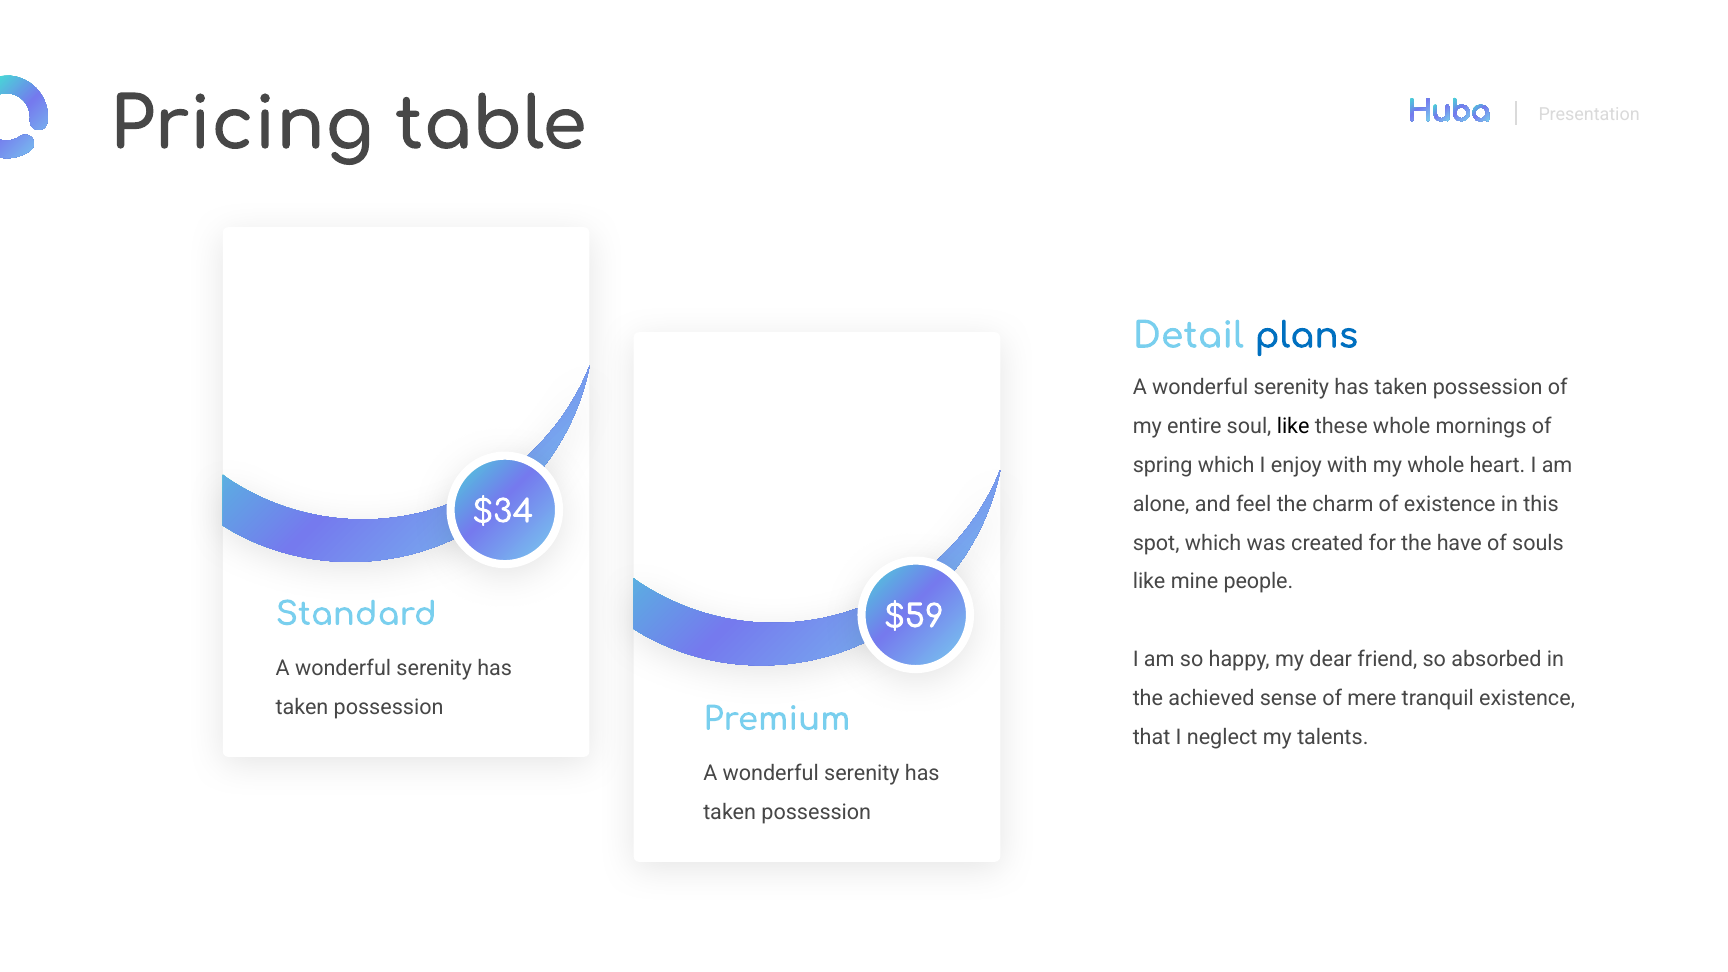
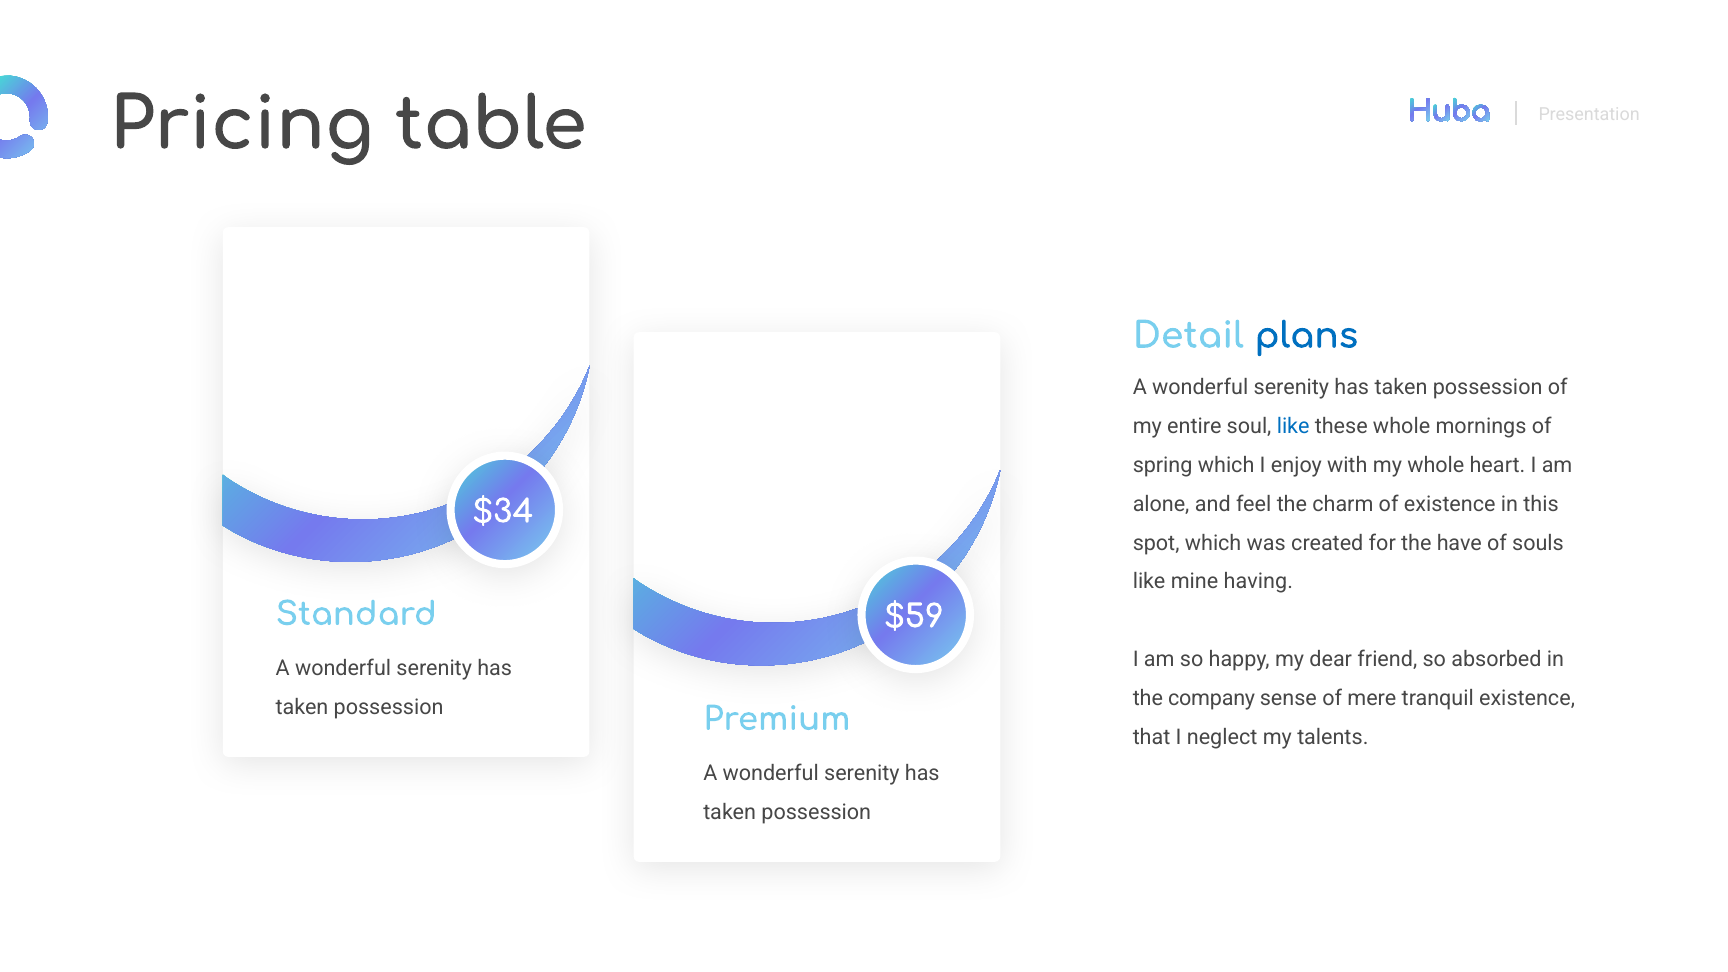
like at (1293, 426) colour: black -> blue
people: people -> having
achieved: achieved -> company
